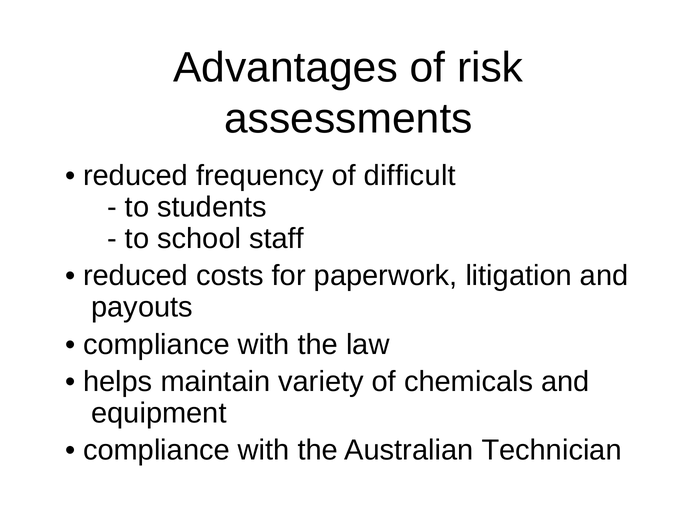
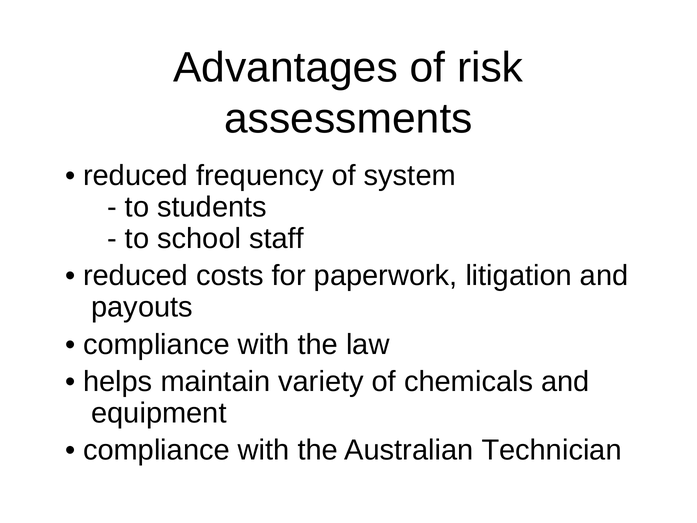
difficult: difficult -> system
